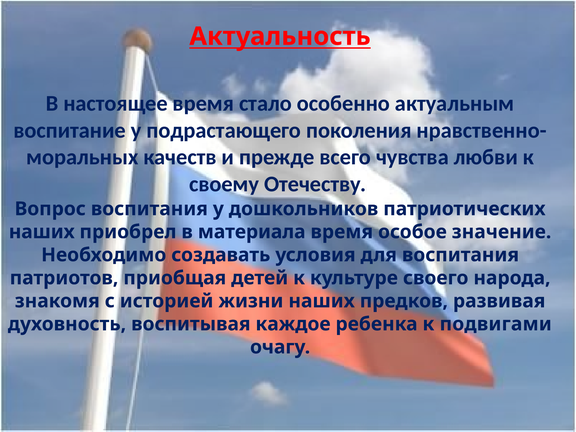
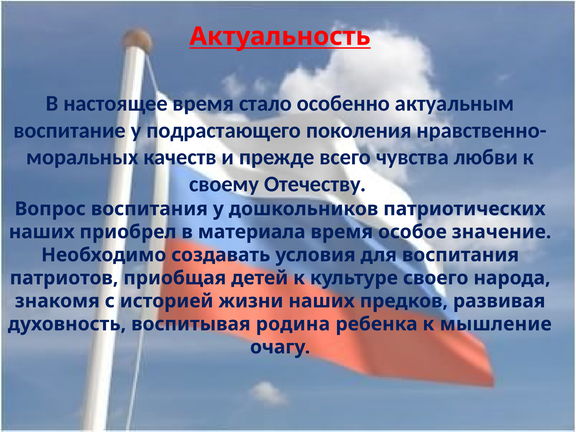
каждое: каждое -> родина
подвигами: подвигами -> мышление
